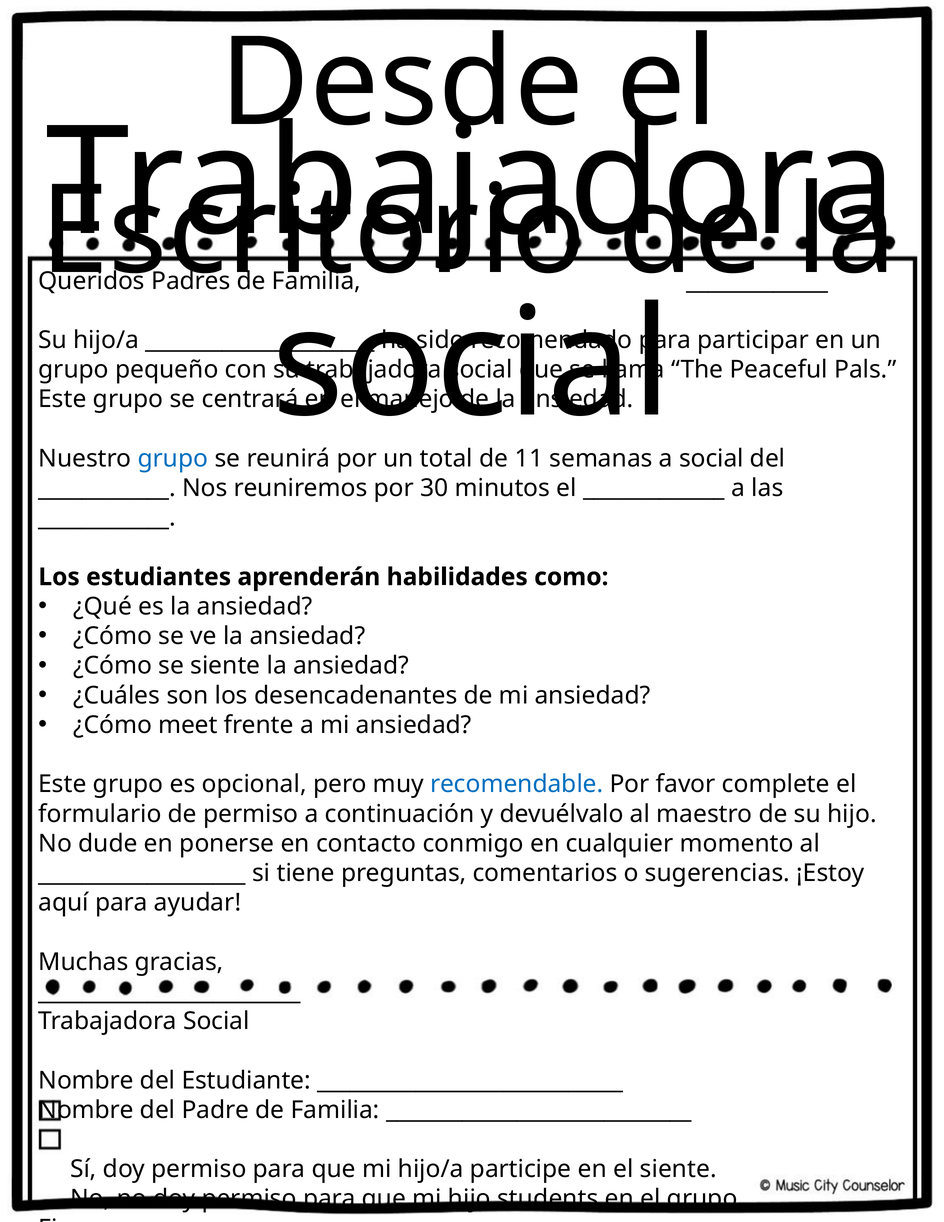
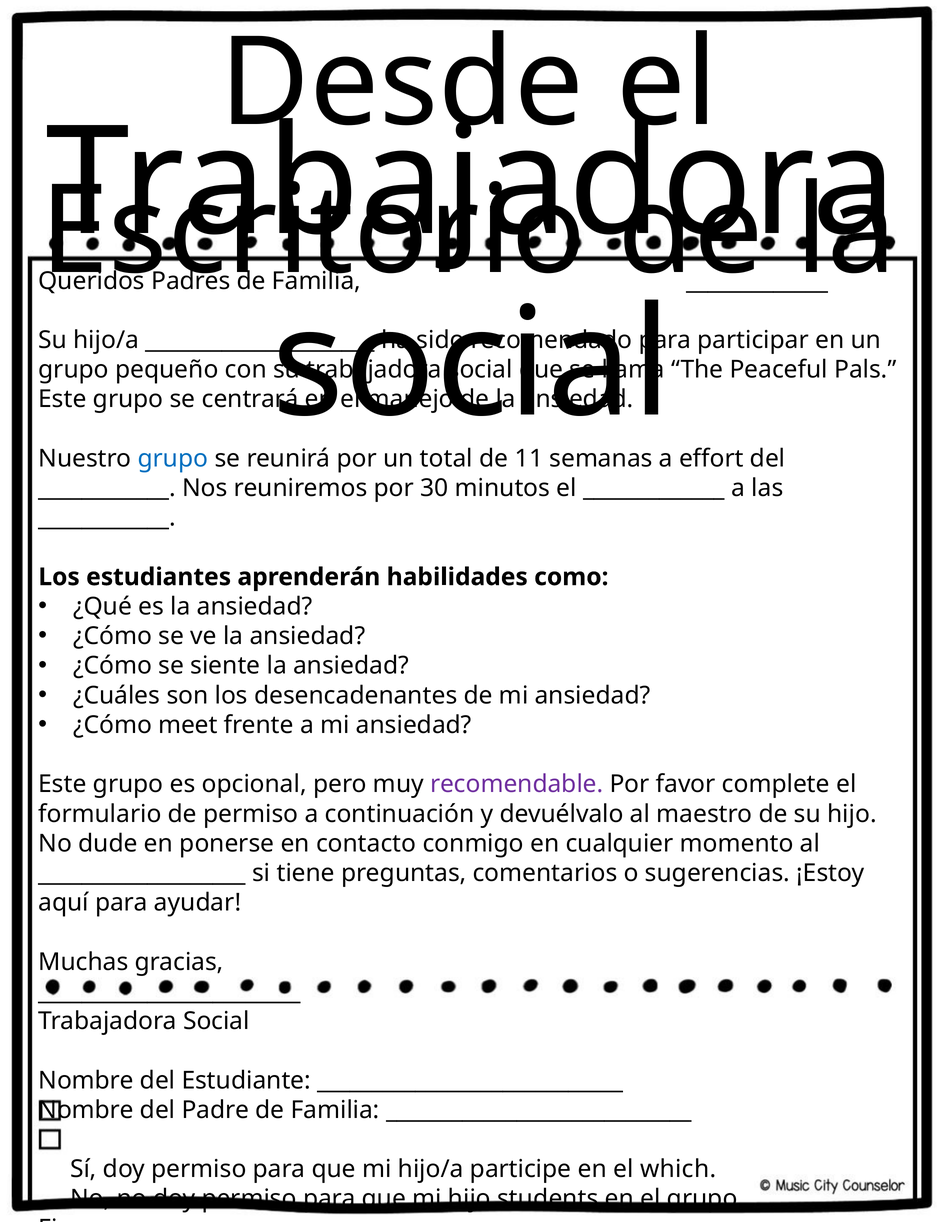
social at (711, 458): social -> effort
recomendable colour: blue -> purple
el siente: siente -> which
